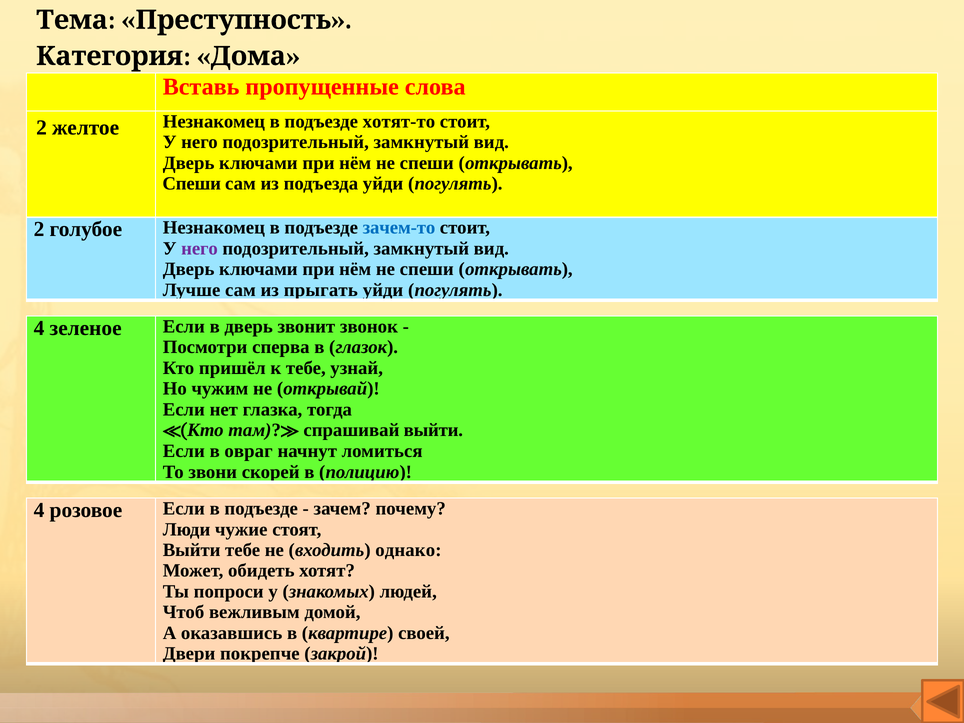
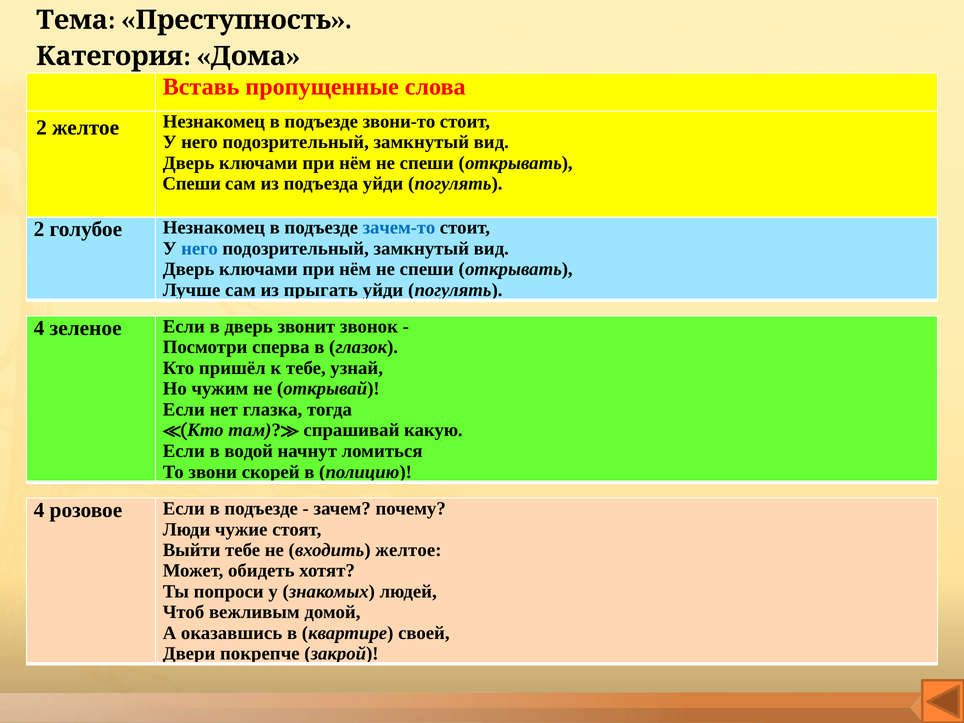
хотят-то: хотят-то -> звони-то
него at (200, 249) colour: purple -> blue
спрашивай выйти: выйти -> какую
овраг: овраг -> водой
входить однако: однако -> желтое
